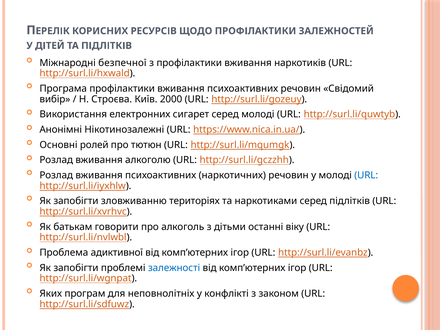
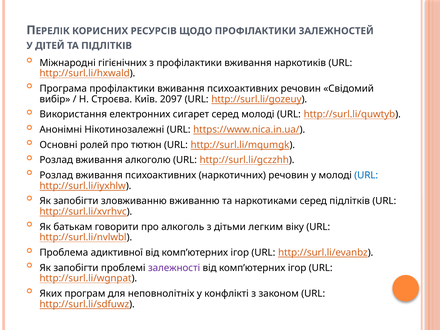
безпечної: безпечної -> гігієнічних
2000: 2000 -> 2097
територіях: територіях -> вживанню
останні: останні -> легким
залежності colour: blue -> purple
